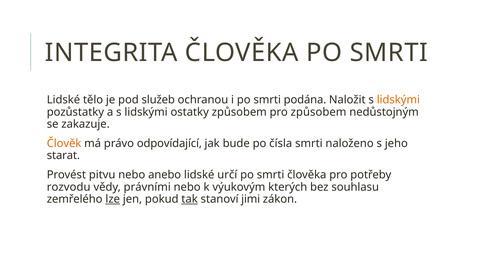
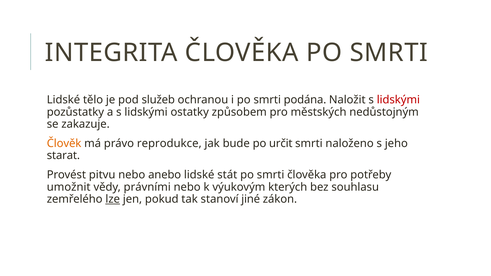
lidskými at (398, 100) colour: orange -> red
pro způsobem: způsobem -> městských
odpovídající: odpovídající -> reprodukce
čísla: čísla -> určit
určí: určí -> stát
rozvodu: rozvodu -> umožnit
tak underline: present -> none
jimi: jimi -> jiné
